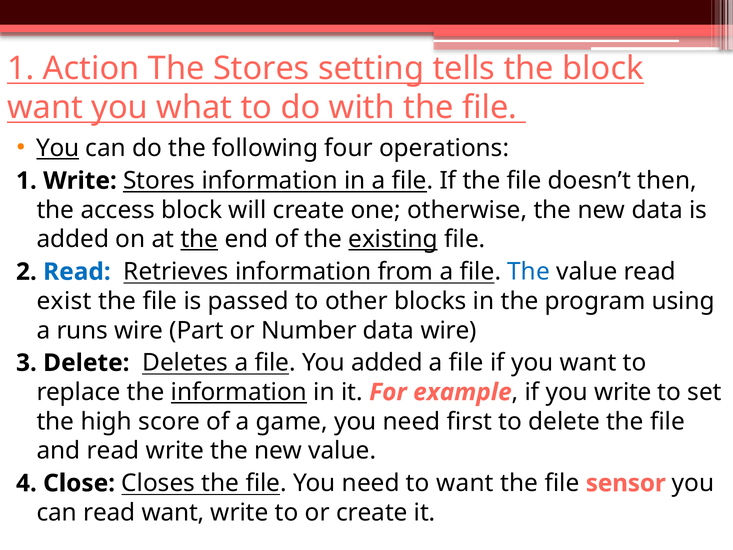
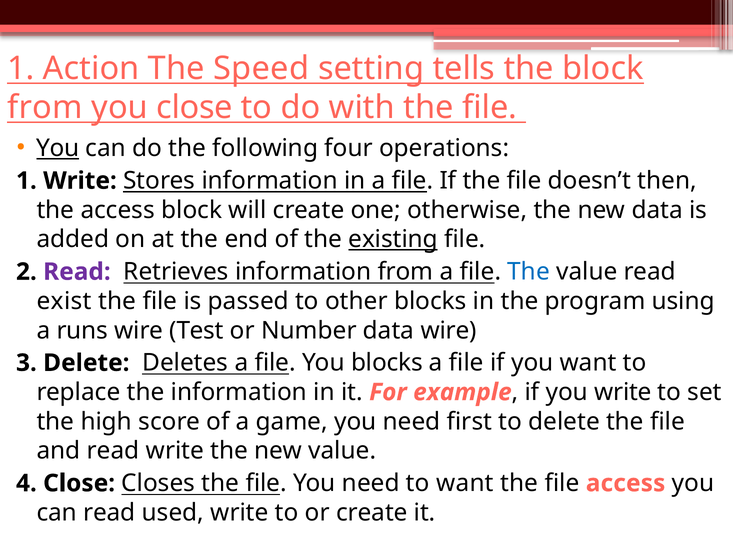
The Stores: Stores -> Speed
want at (45, 107): want -> from
you what: what -> close
the at (199, 239) underline: present -> none
Read at (77, 272) colour: blue -> purple
Part: Part -> Test
You added: added -> blocks
information at (239, 392) underline: present -> none
file sensor: sensor -> access
read want: want -> used
